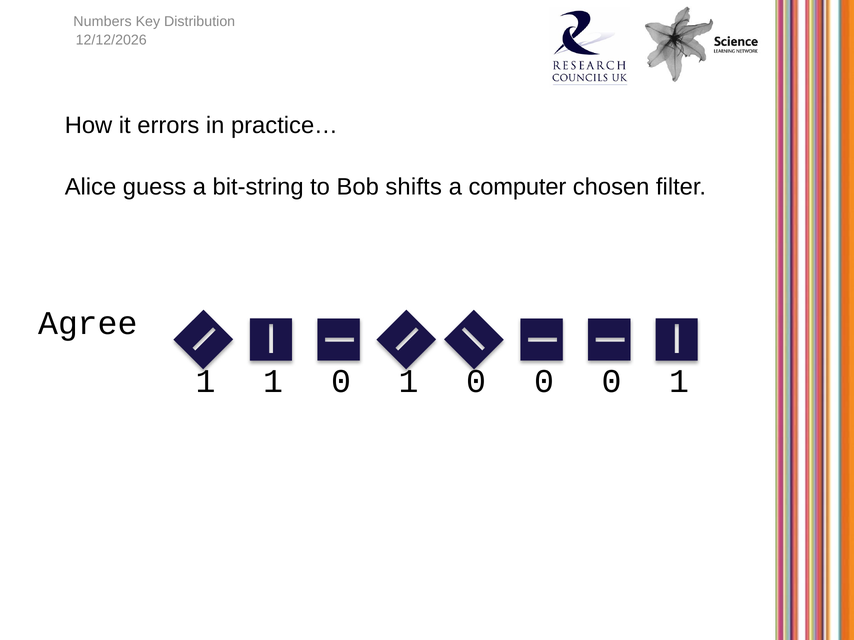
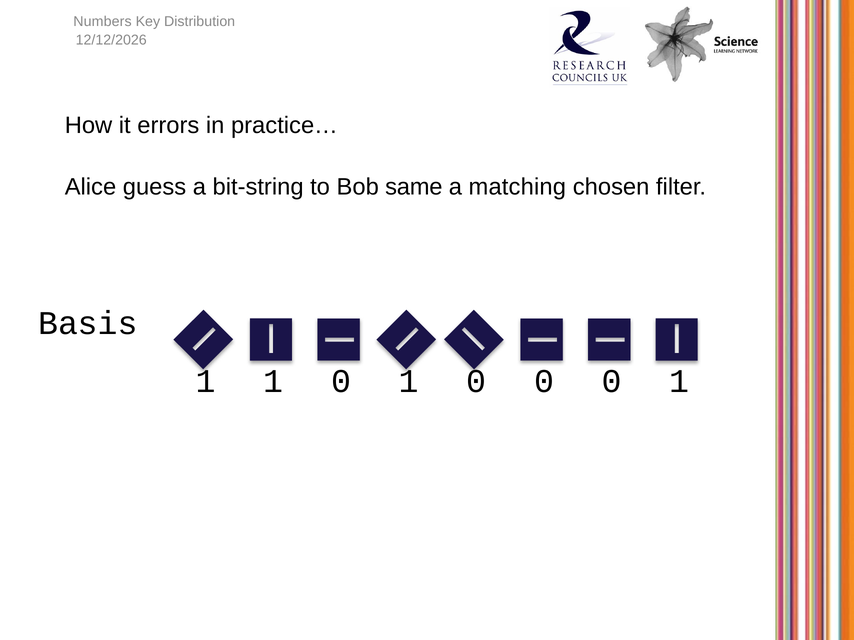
shifts: shifts -> same
computer: computer -> matching
Agree: Agree -> Basis
